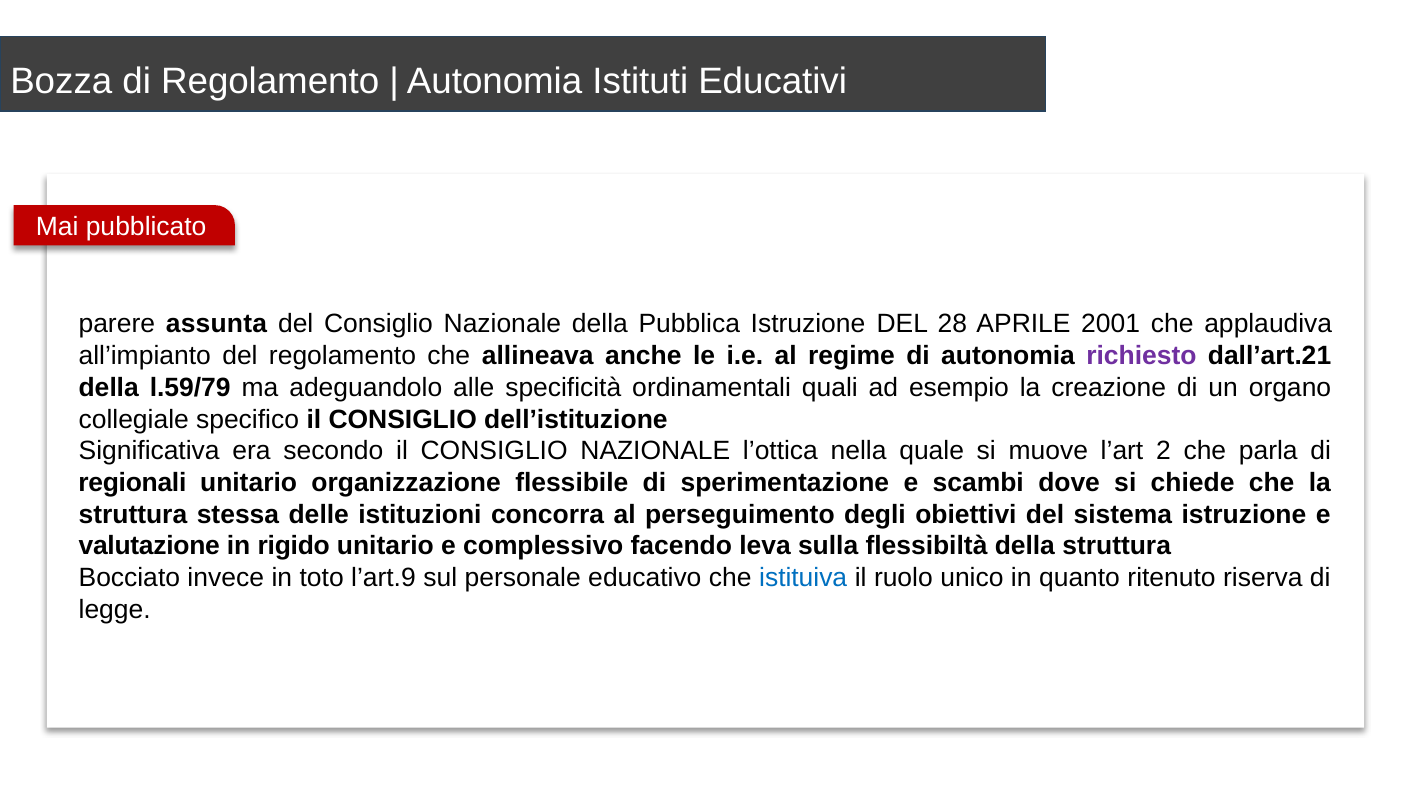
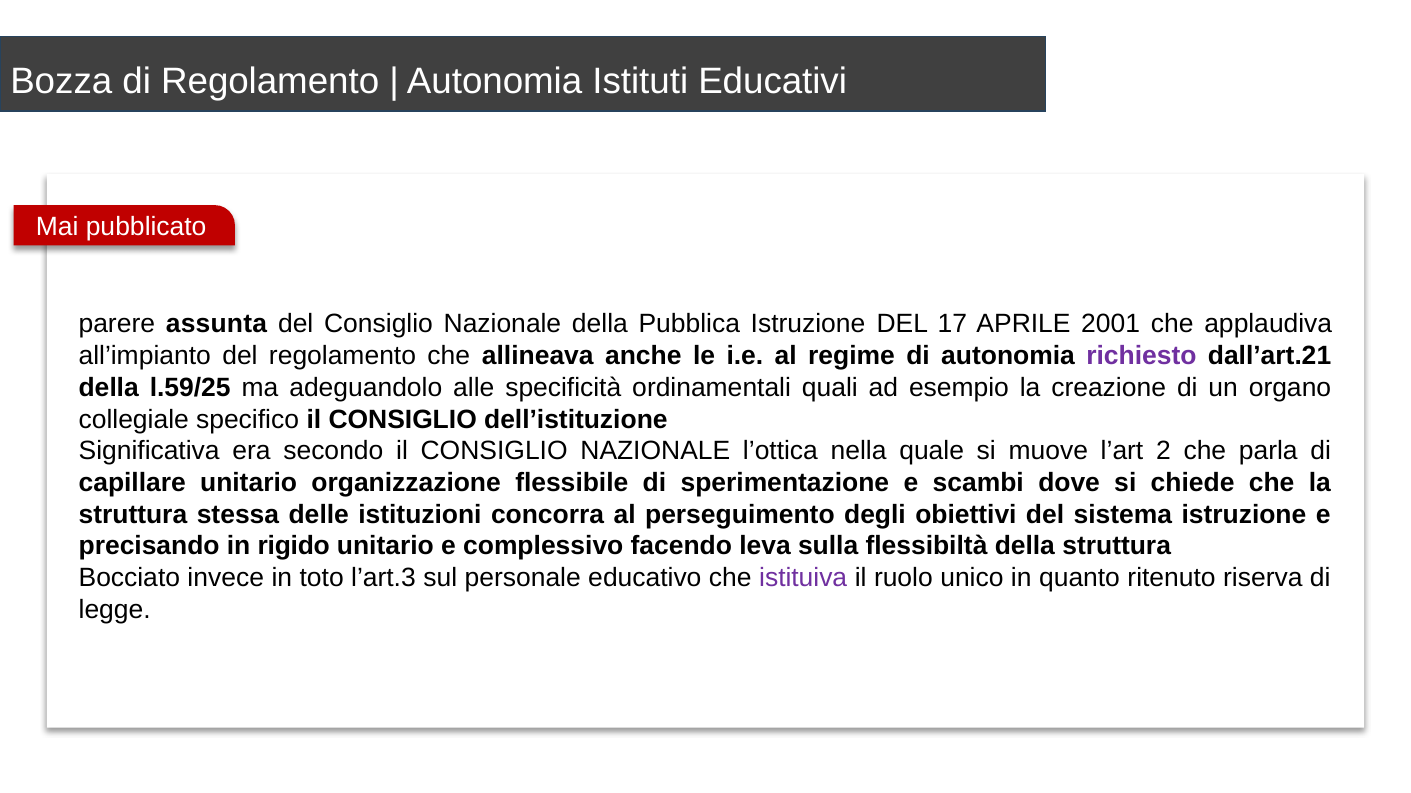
28: 28 -> 17
l.59/79: l.59/79 -> l.59/25
regionali: regionali -> capillare
valutazione: valutazione -> precisando
l’art.9: l’art.9 -> l’art.3
istituiva colour: blue -> purple
